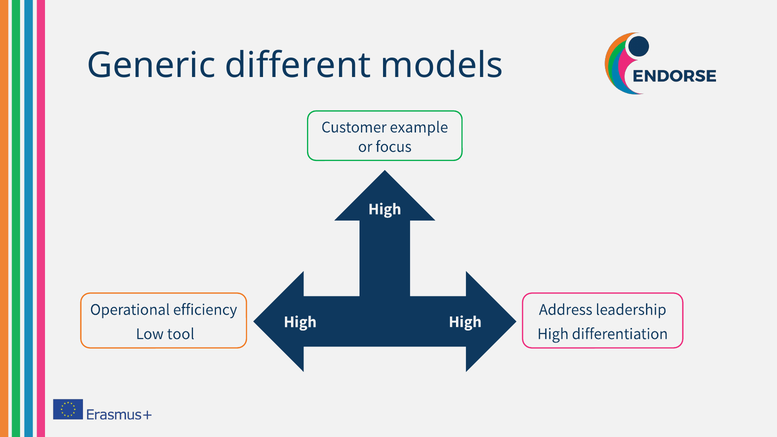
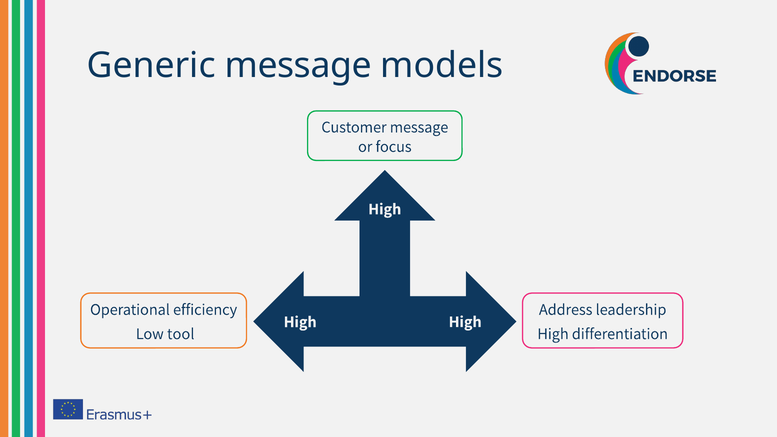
Generic different: different -> message
Customer example: example -> message
